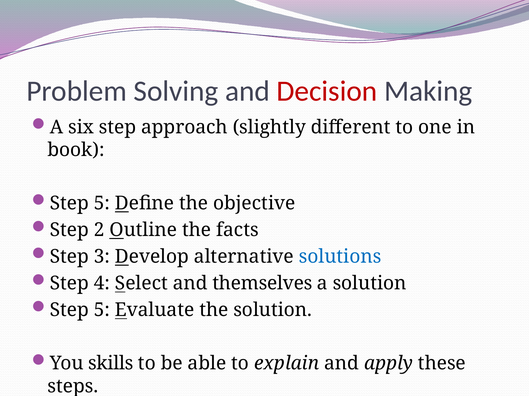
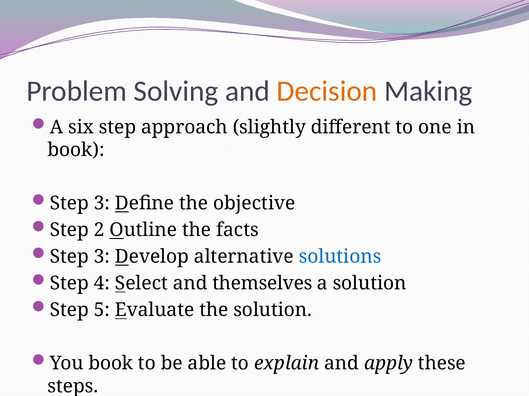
Decision colour: red -> orange
5 at (102, 204): 5 -> 3
You skills: skills -> book
